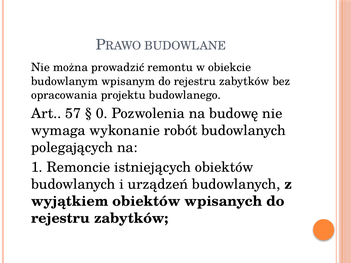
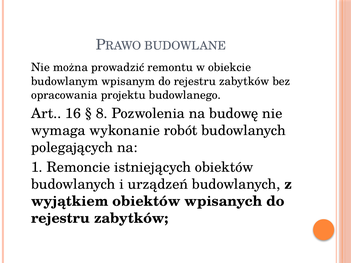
57: 57 -> 16
0: 0 -> 8
